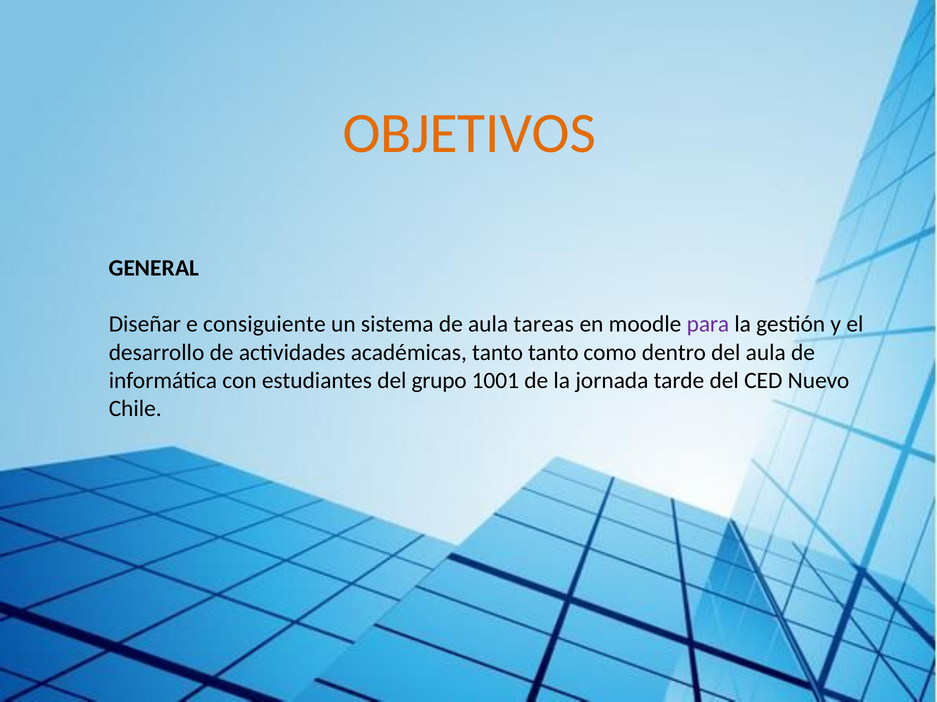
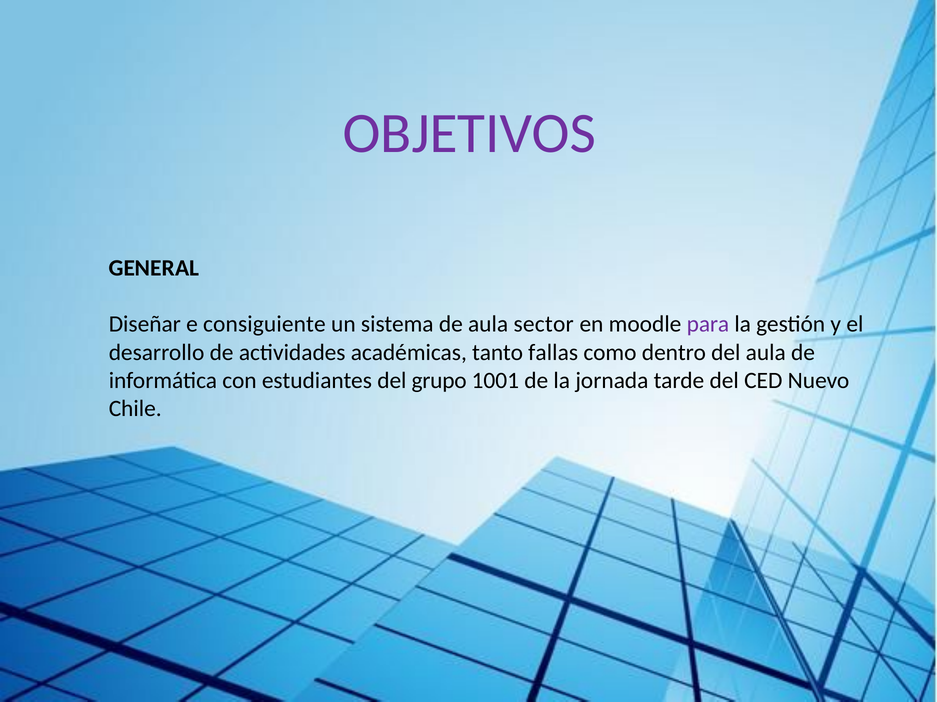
OBJETIVOS colour: orange -> purple
tareas: tareas -> sector
tanto tanto: tanto -> fallas
